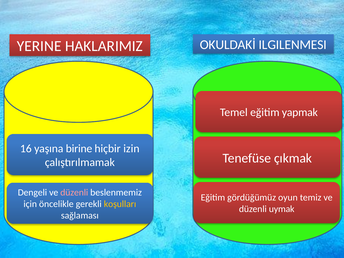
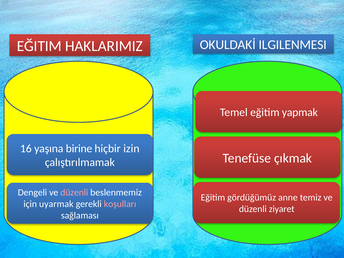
YERINE at (39, 46): YERINE -> EĞITIM
oyun: oyun -> anne
öncelikle: öncelikle -> uyarmak
koşulları colour: yellow -> pink
uymak: uymak -> ziyaret
